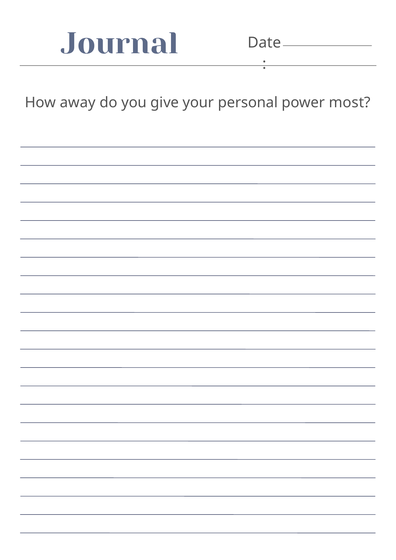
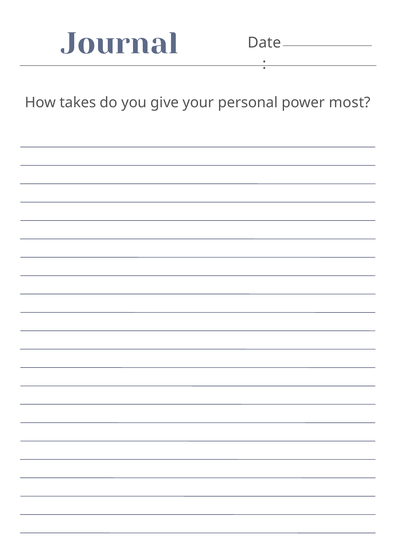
away: away -> takes
